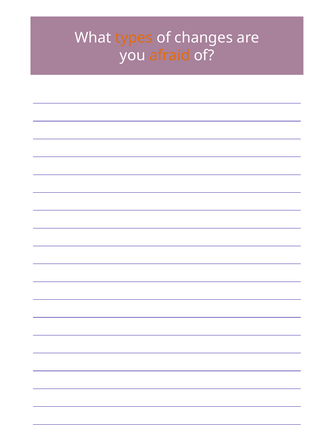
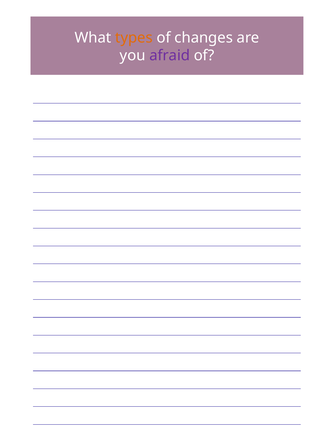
afraid colour: orange -> purple
